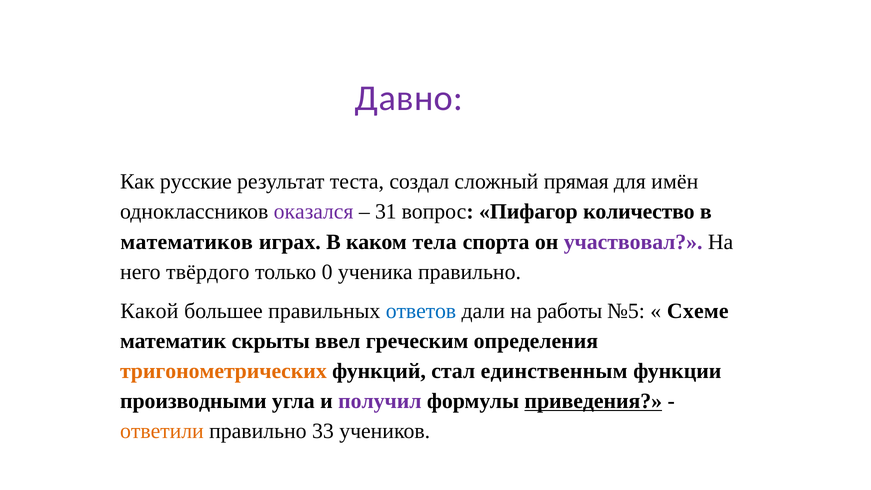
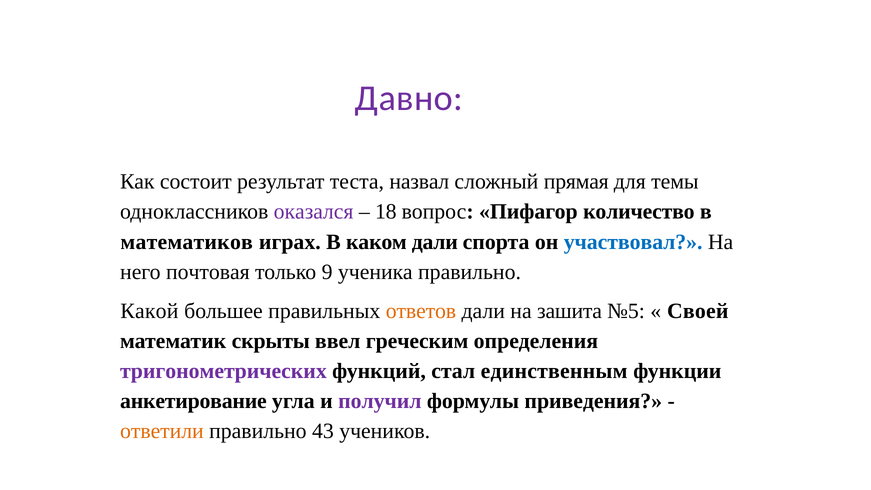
русские: русские -> состоит
создал: создал -> назвал
имён: имён -> темы
31: 31 -> 18
каком тела: тела -> дали
участвовал colour: purple -> blue
твёрдого: твёрдого -> почтовая
0: 0 -> 9
ответов colour: blue -> orange
работы: работы -> зашита
Схеме: Схеме -> Своей
тригонометрических colour: orange -> purple
производными: производными -> анкетирование
приведения underline: present -> none
33: 33 -> 43
